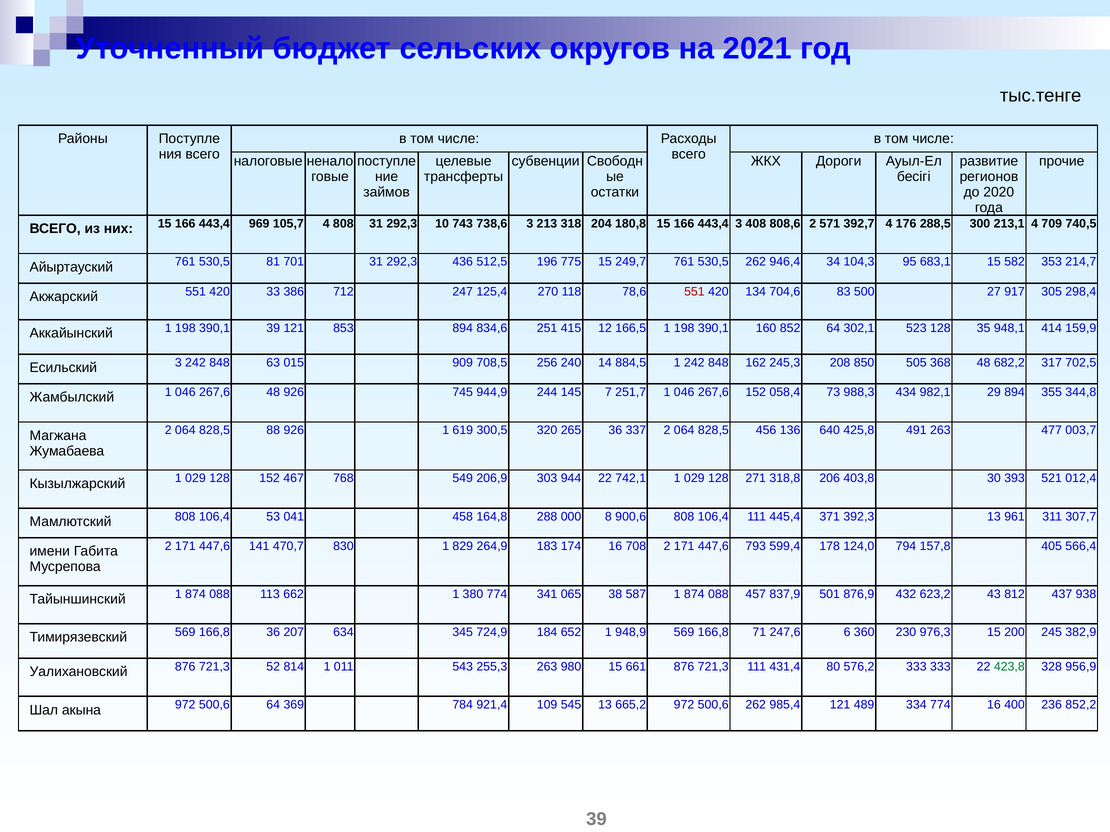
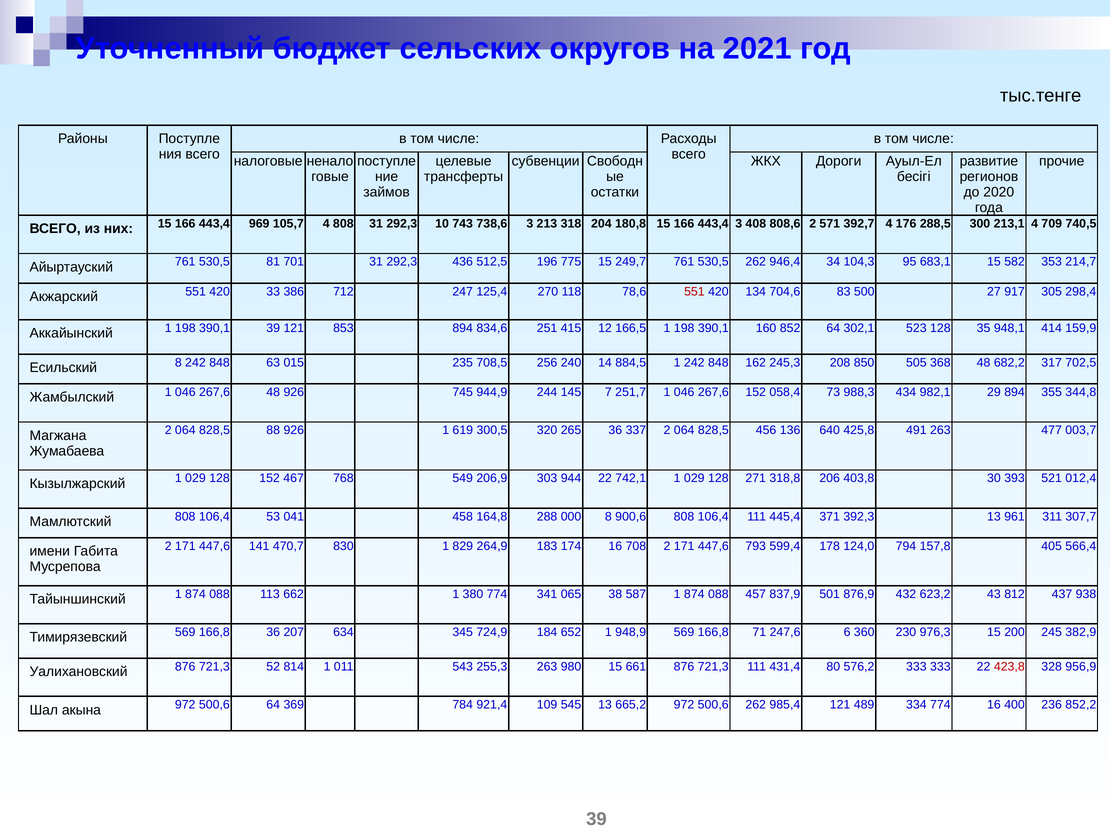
Есильский 3: 3 -> 8
909: 909 -> 235
423,8 colour: green -> red
